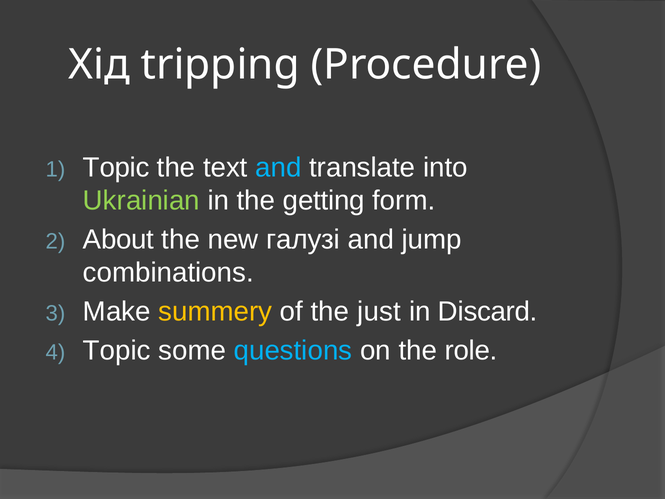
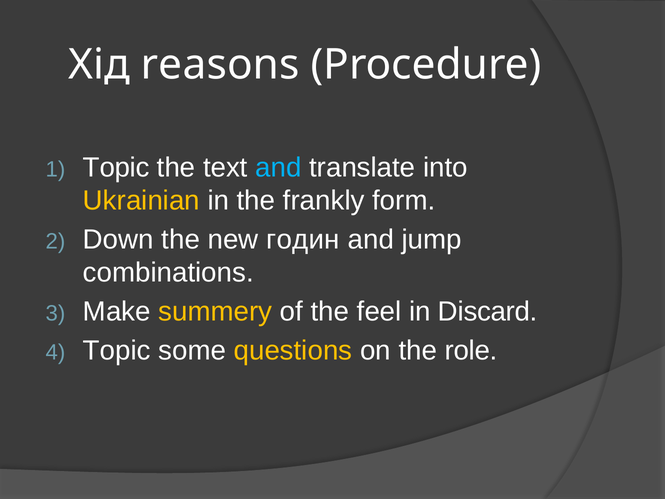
tripping: tripping -> reasons
Ukrainian colour: light green -> yellow
getting: getting -> frankly
About: About -> Down
галузі: галузі -> годин
just: just -> feel
questions colour: light blue -> yellow
